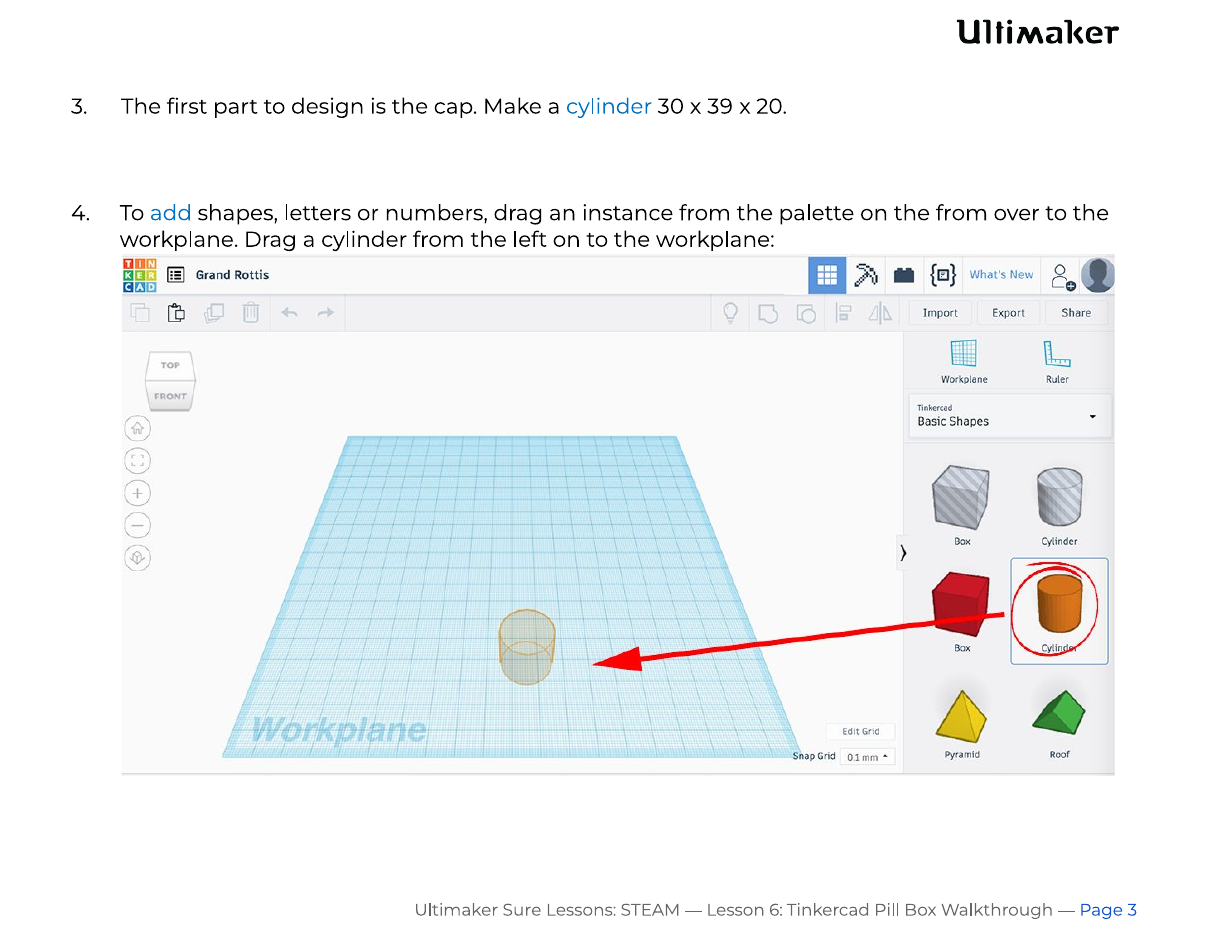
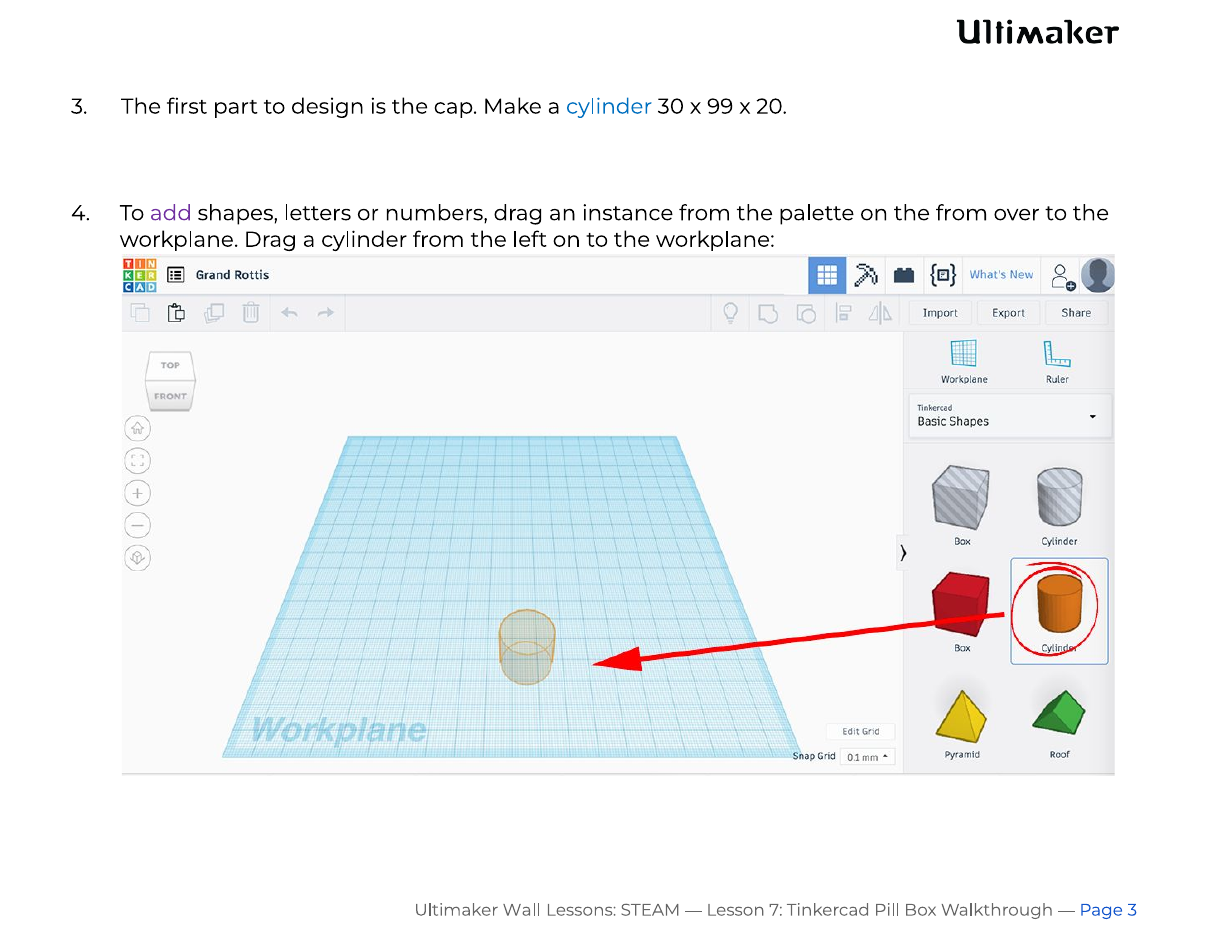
39: 39 -> 99
add colour: blue -> purple
Sure: Sure -> Wall
6: 6 -> 7
